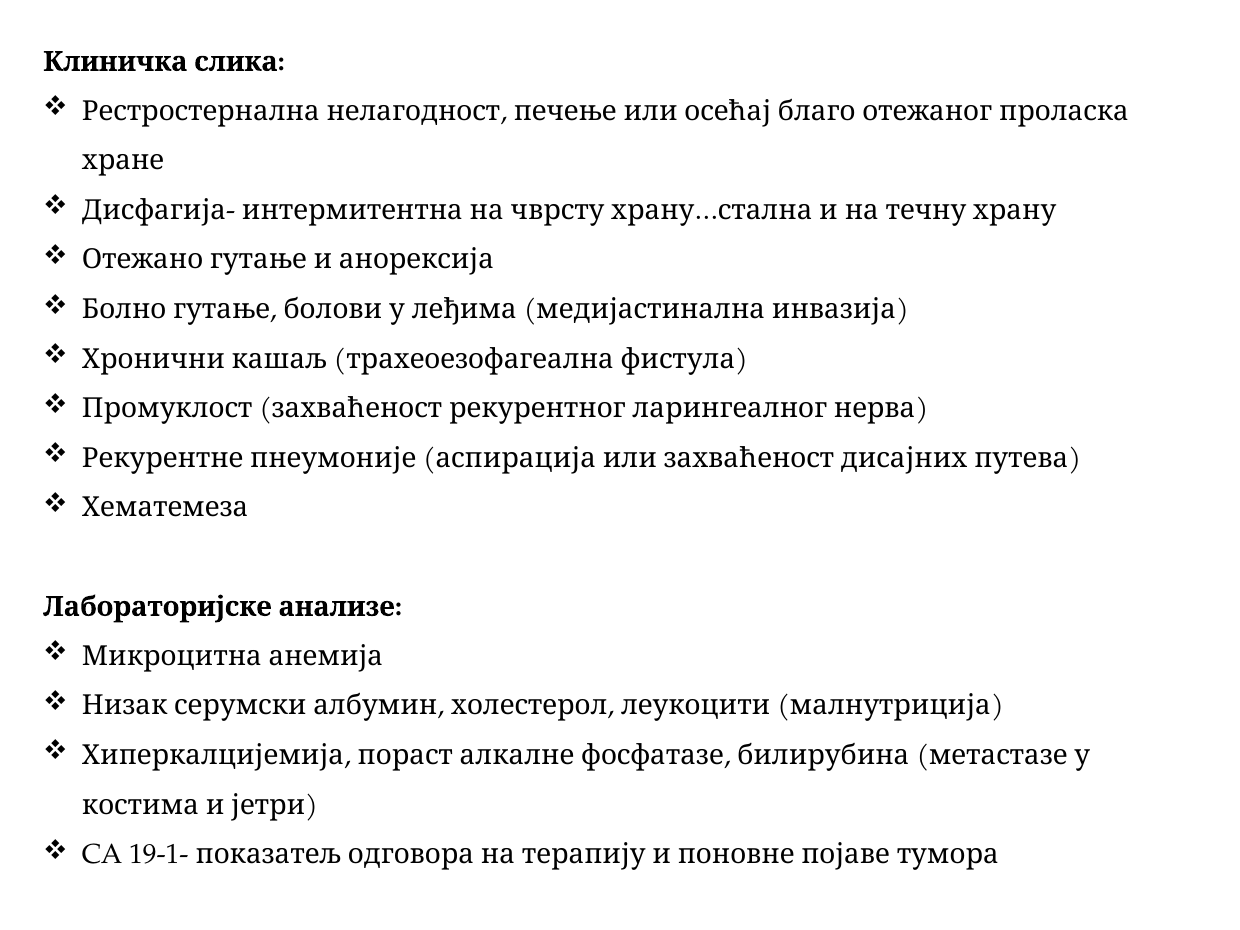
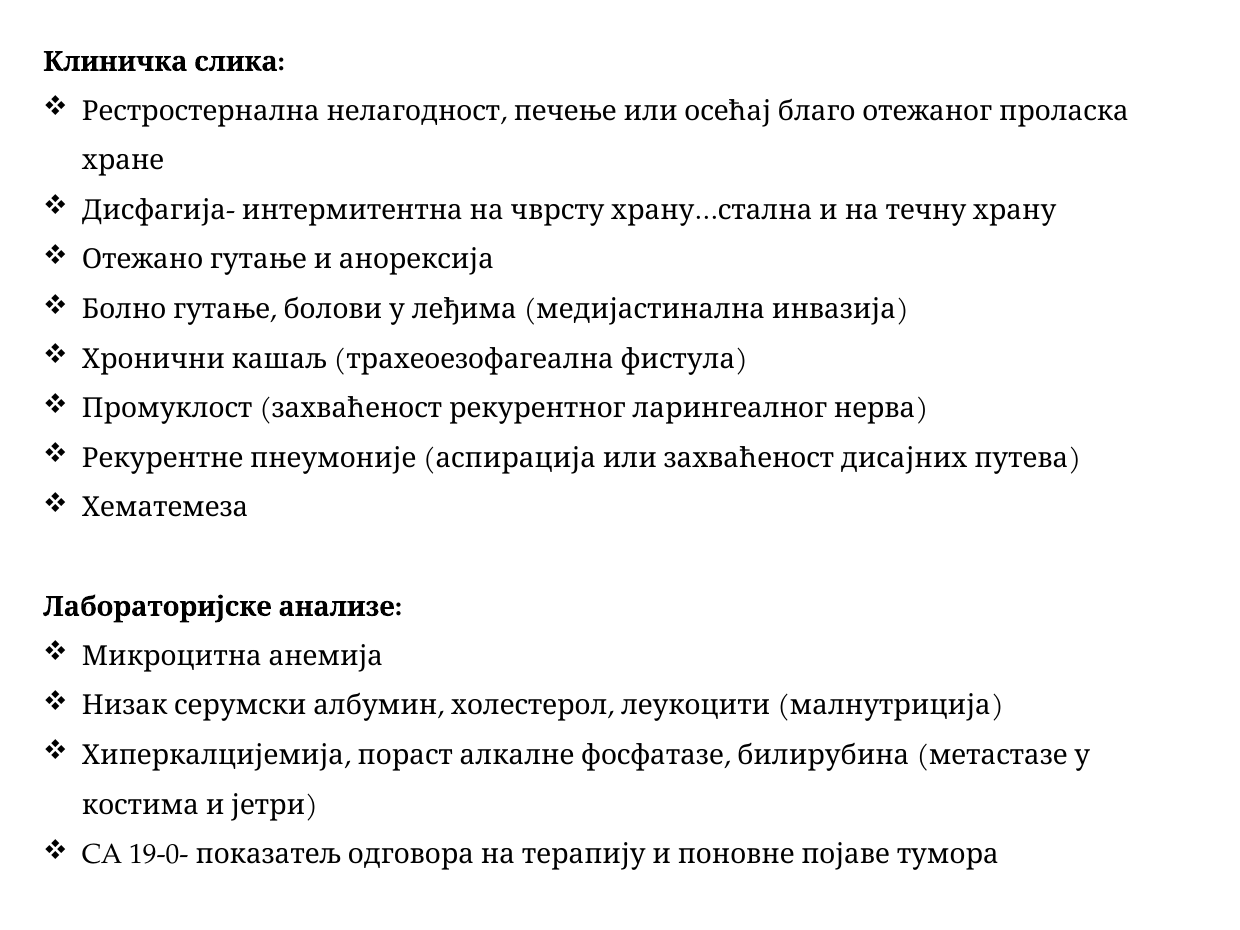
19-1-: 19-1- -> 19-0-
